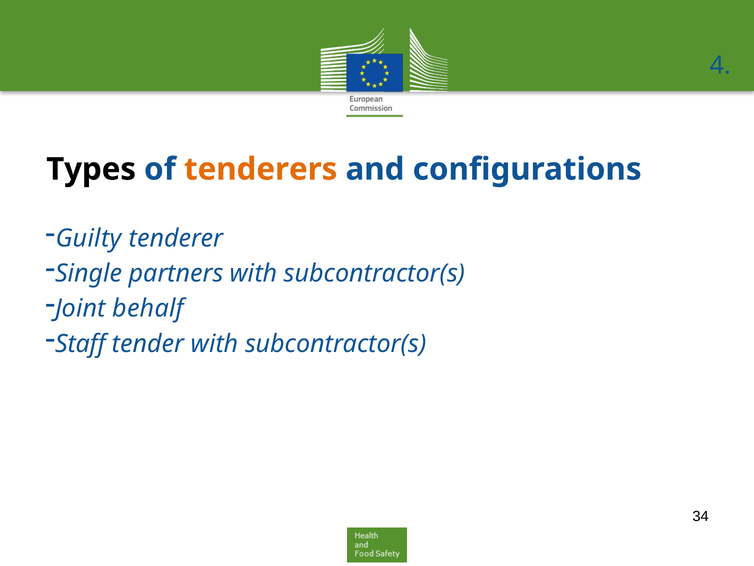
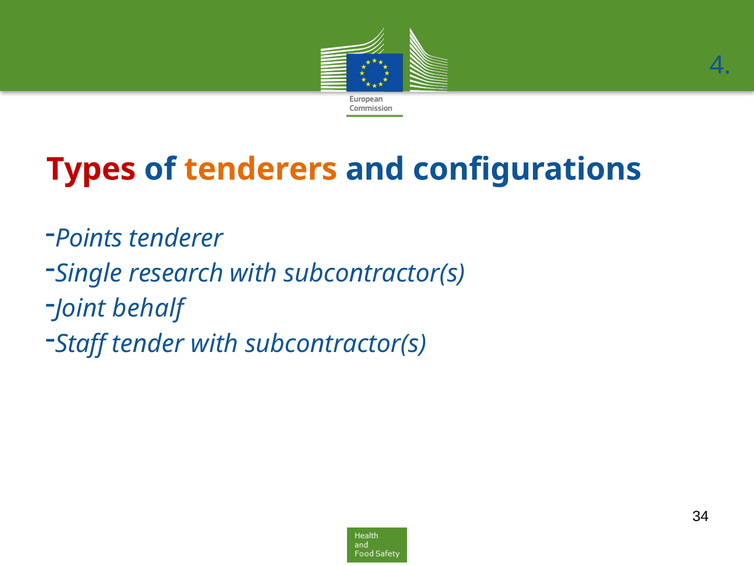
Types colour: black -> red
Guilty: Guilty -> Points
partners: partners -> research
